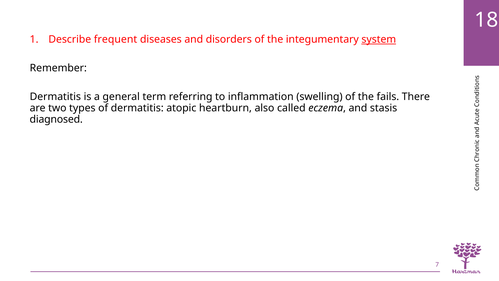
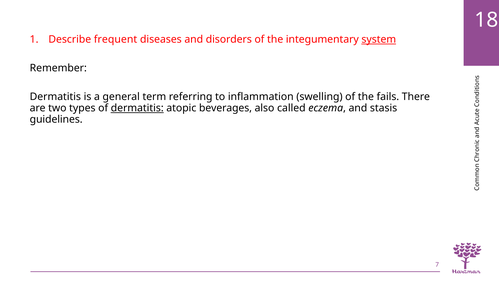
dermatitis at (137, 108) underline: none -> present
heartburn: heartburn -> beverages
diagnosed: diagnosed -> guidelines
